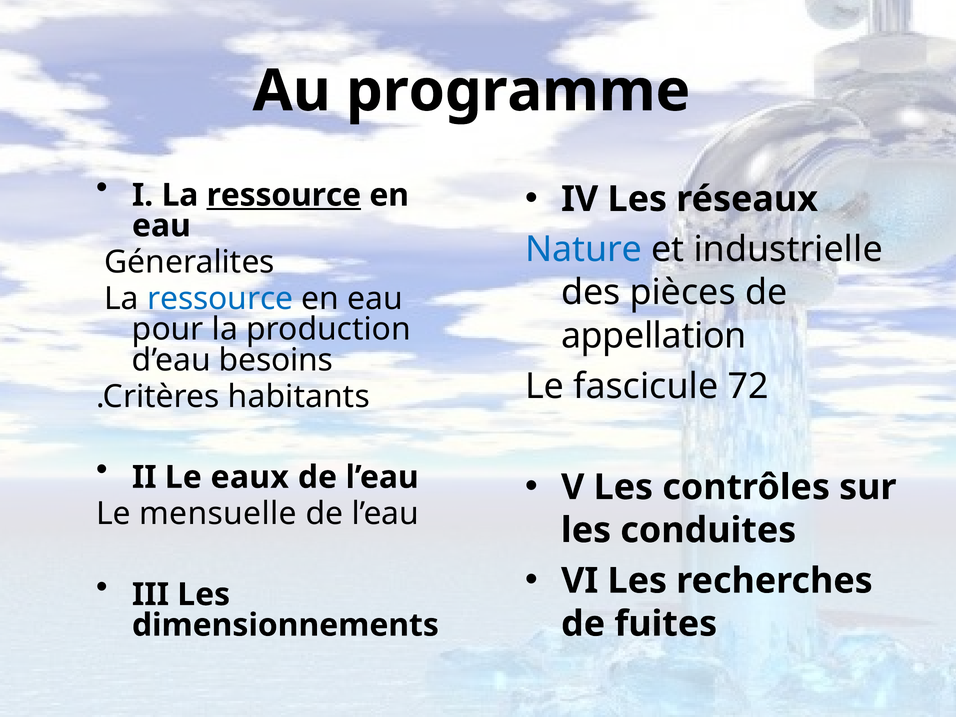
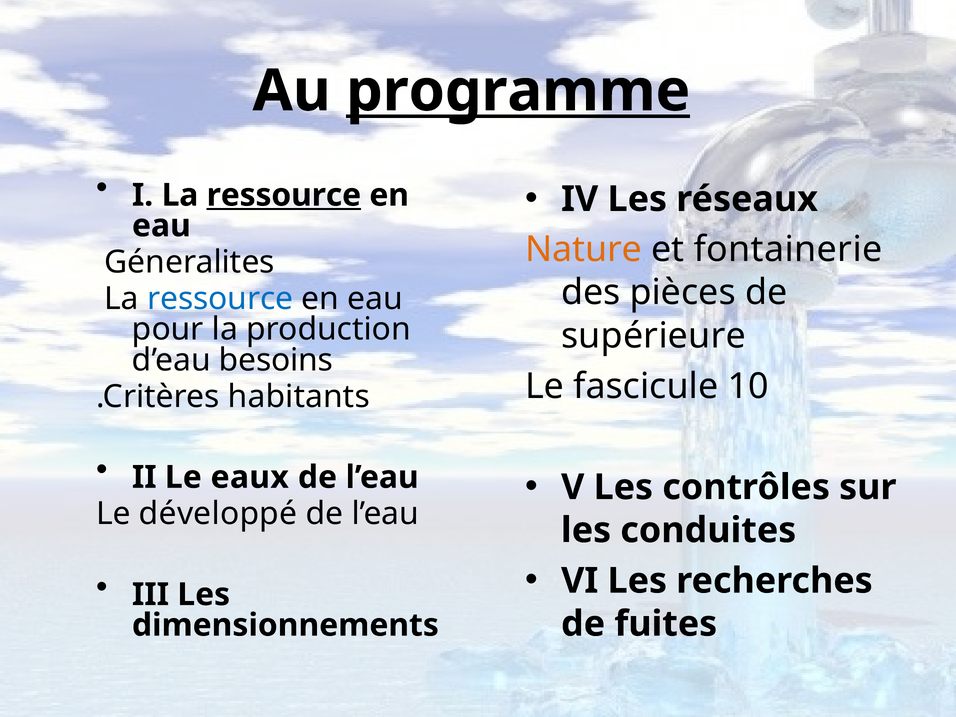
programme underline: none -> present
Nature colour: blue -> orange
industrielle: industrielle -> fontainerie
appellation: appellation -> supérieure
72: 72 -> 10
mensuelle: mensuelle -> développé
